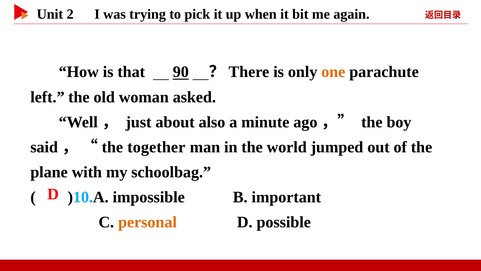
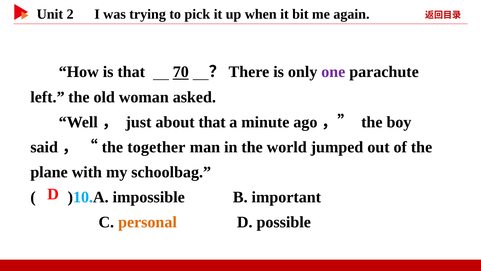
90: 90 -> 70
one colour: orange -> purple
about also: also -> that
